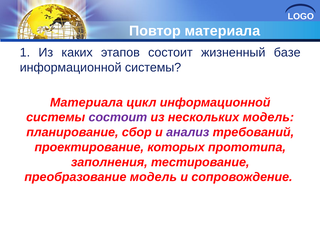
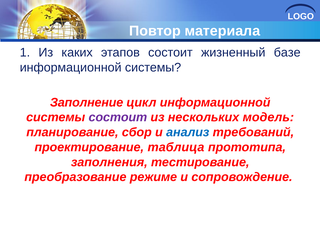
Материала at (86, 102): Материала -> Заполнение
анализ colour: purple -> blue
которых: которых -> таблица
преобразование модель: модель -> режиме
